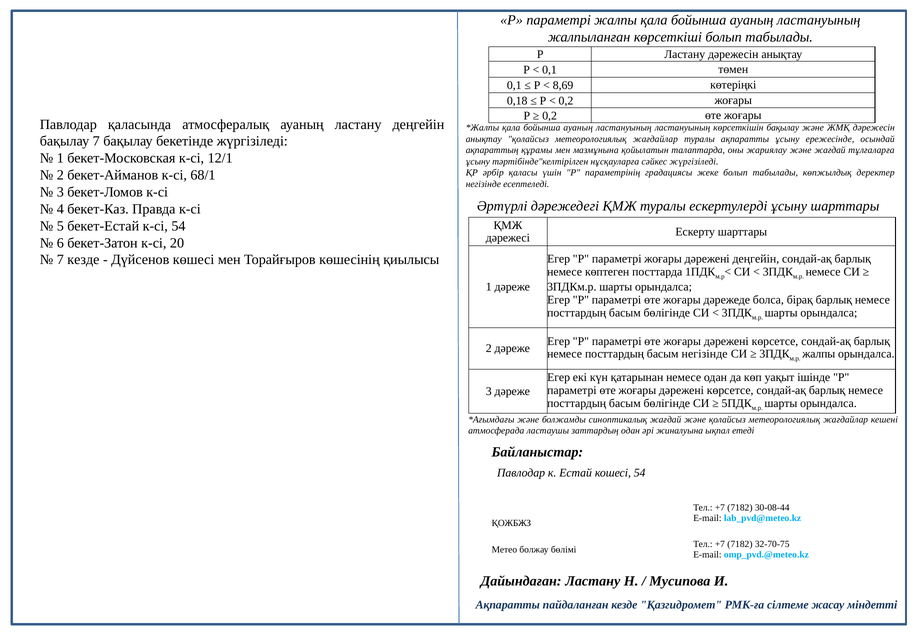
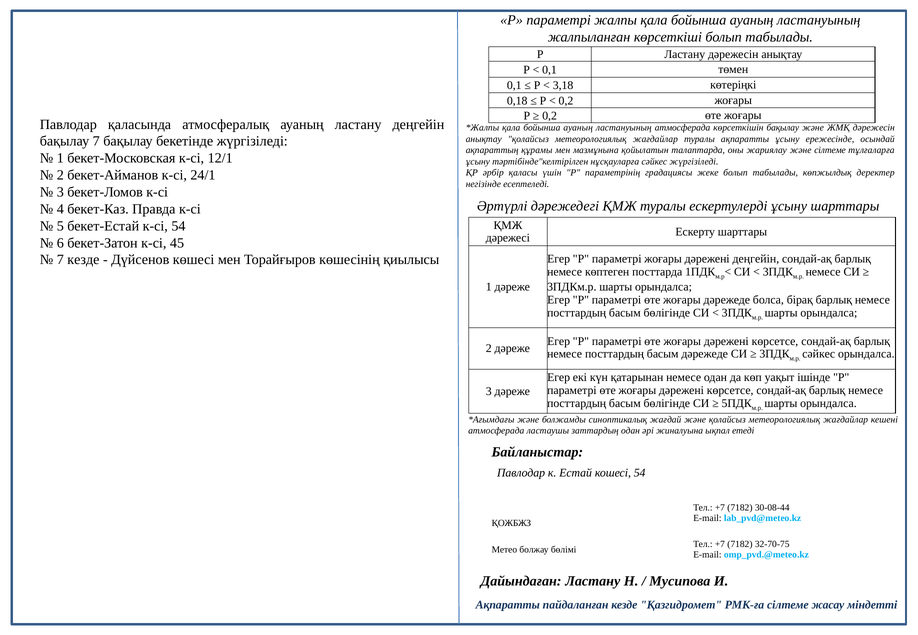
8,69: 8,69 -> 3,18
ластануының ластануының: ластануының -> атмосферада
және жағдай: жағдай -> сілтеме
68/1: 68/1 -> 24/1
20: 20 -> 45
басым негізінде: негізінде -> дәрежеде
жалпы at (819, 354): жалпы -> сәйкес
